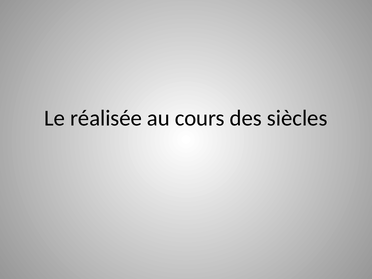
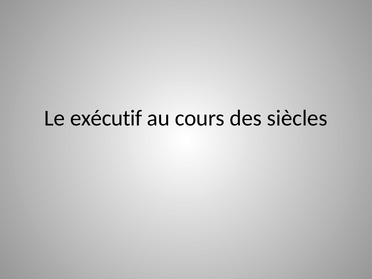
réalisée: réalisée -> exécutif
